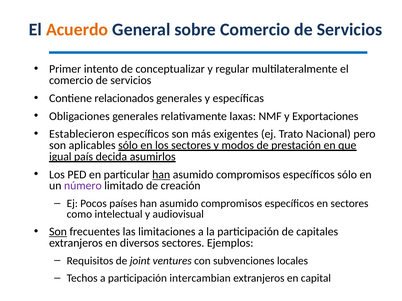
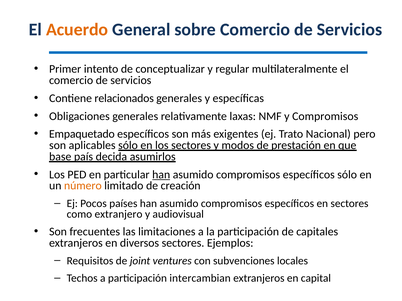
y Exportaciones: Exportaciones -> Compromisos
Establecieron: Establecieron -> Empaquetado
igual: igual -> base
número colour: purple -> orange
intelectual: intelectual -> extranjero
Son at (58, 232) underline: present -> none
